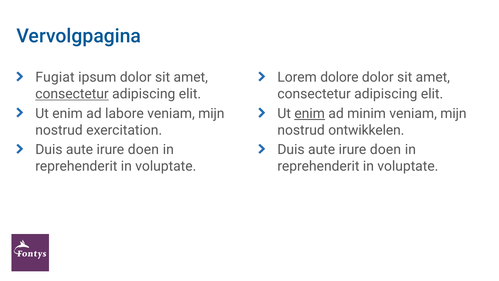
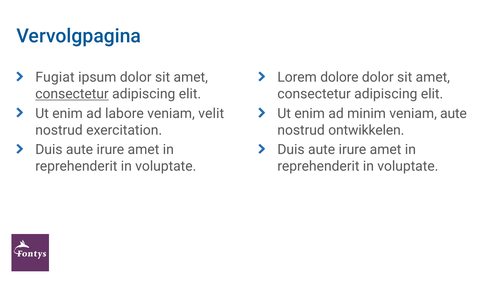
mijn at (211, 113): mijn -> velit
enim at (310, 113) underline: present -> none
minim veniam mijn: mijn -> aute
doen at (143, 149): doen -> amet
doen at (385, 149): doen -> amet
